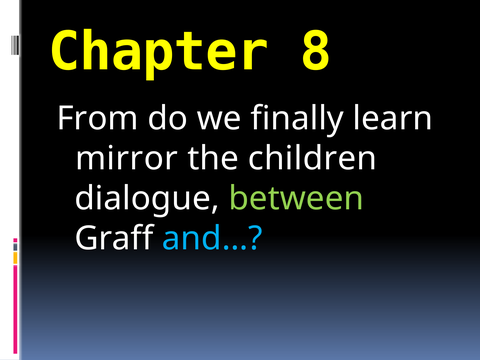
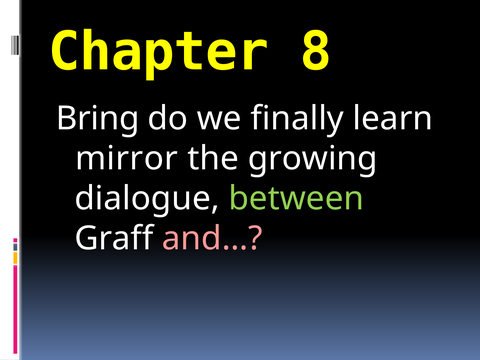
From: From -> Bring
children: children -> growing
and… colour: light blue -> pink
